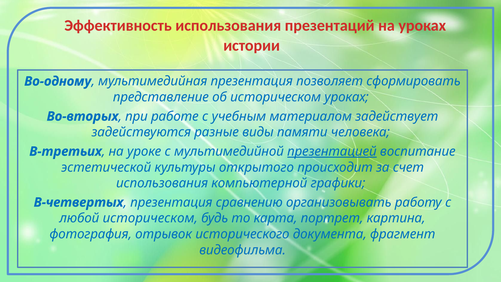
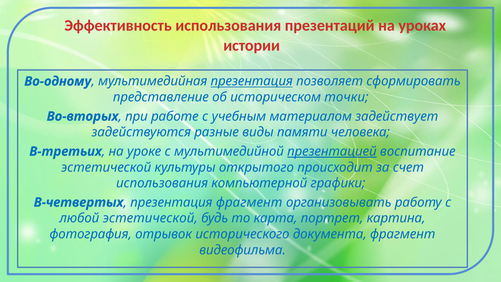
презентация at (252, 81) underline: none -> present
историческом уроках: уроках -> точки
презентация сравнению: сравнению -> фрагмент
любой историческом: историческом -> эстетической
